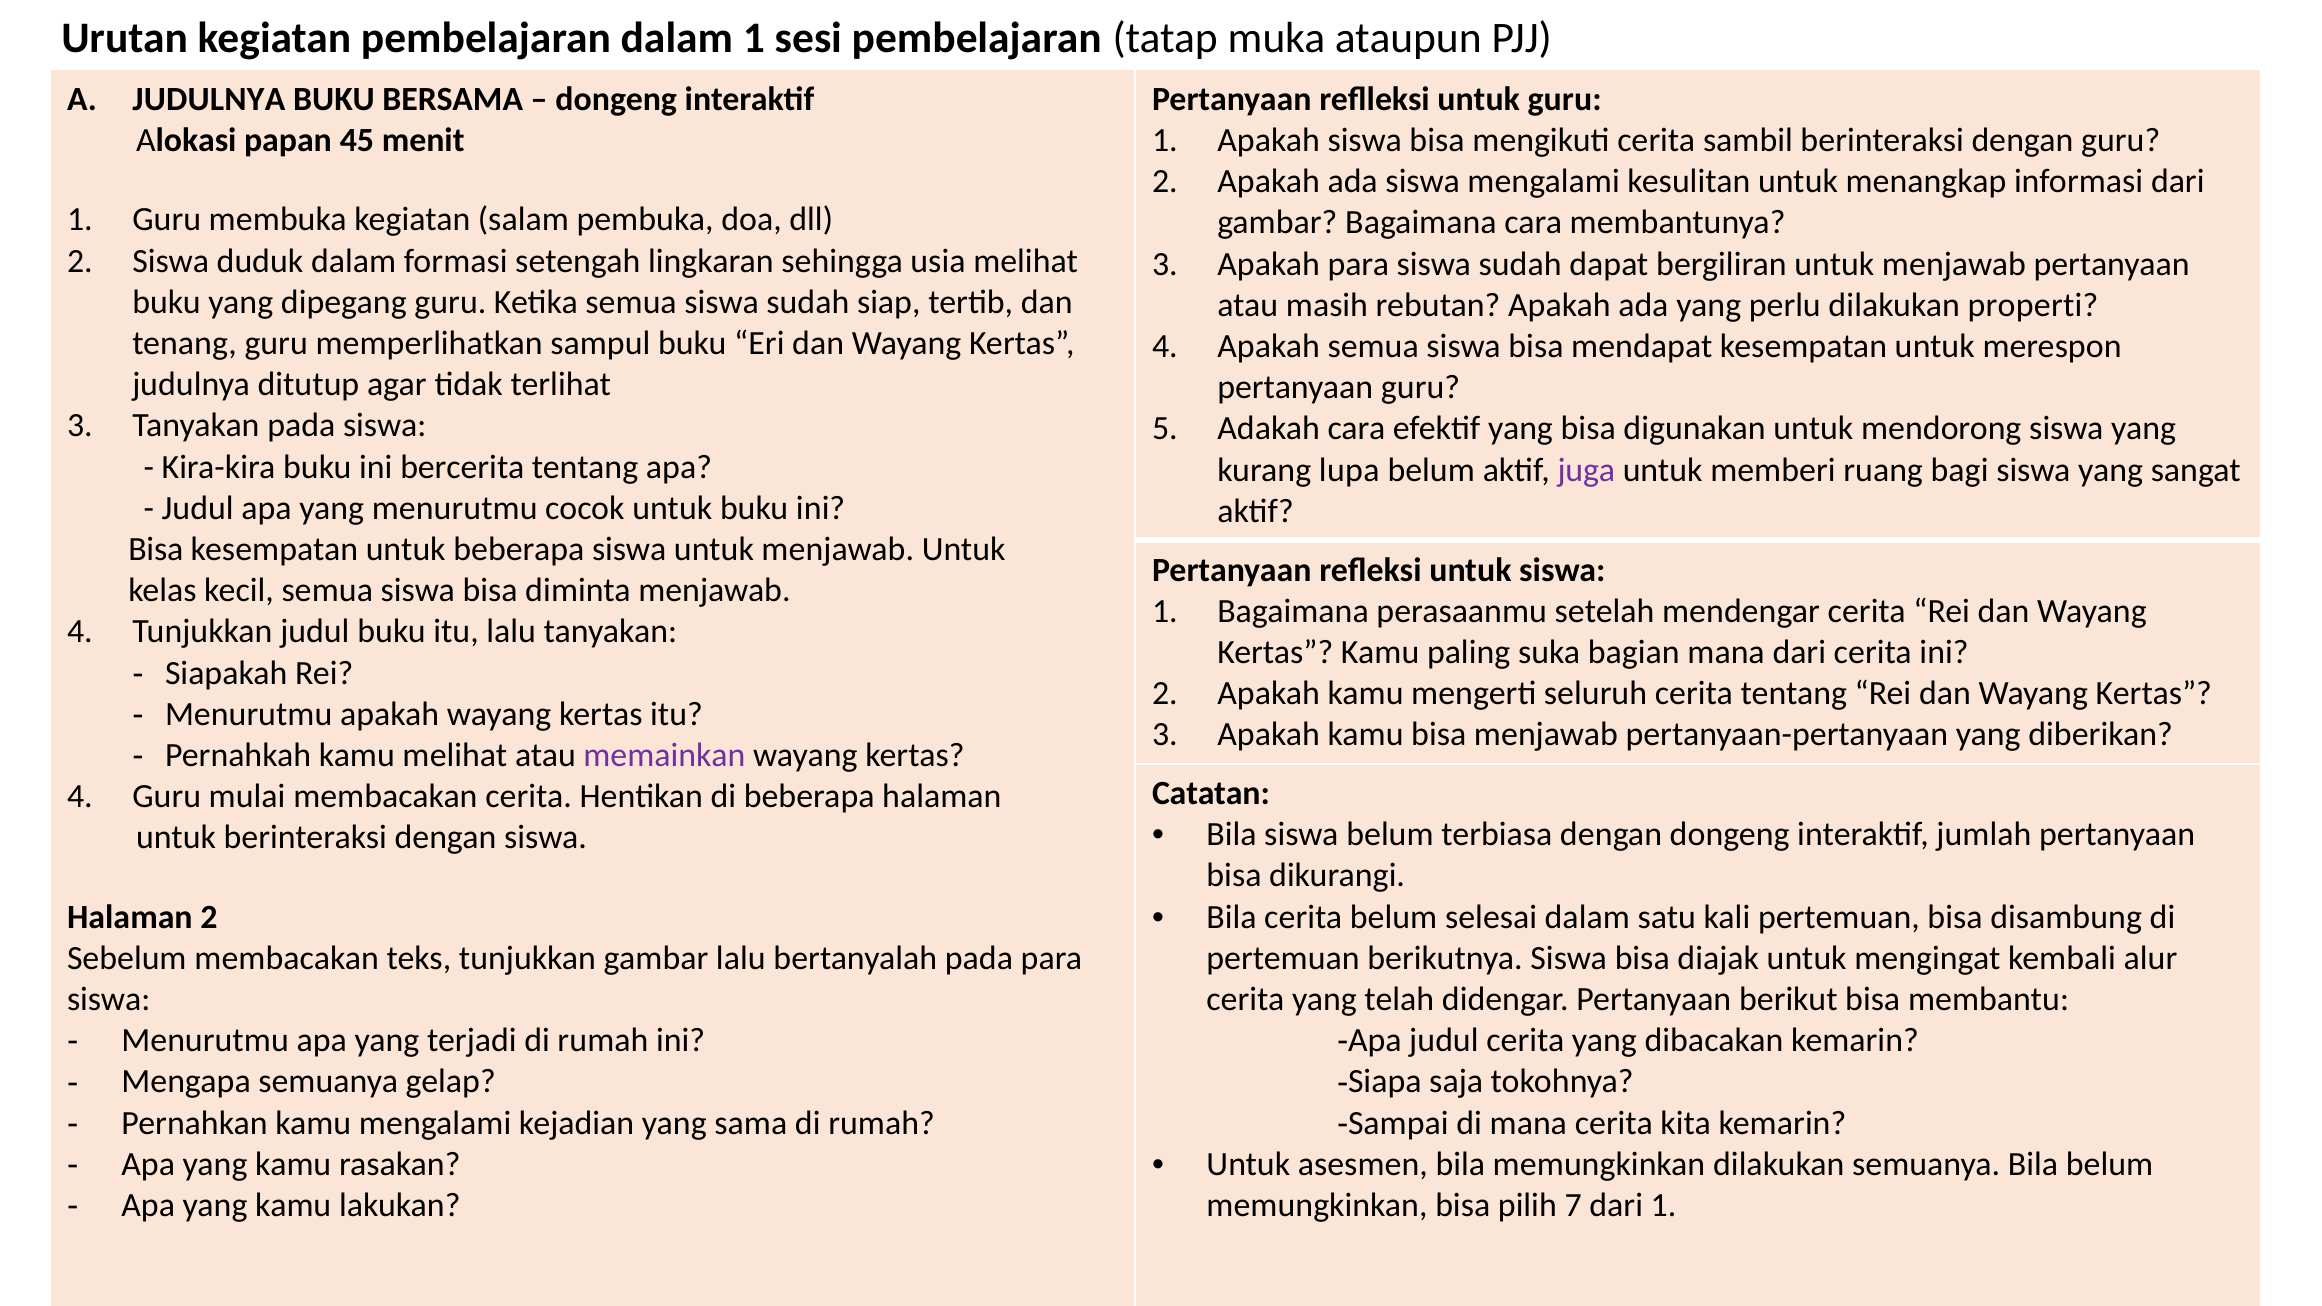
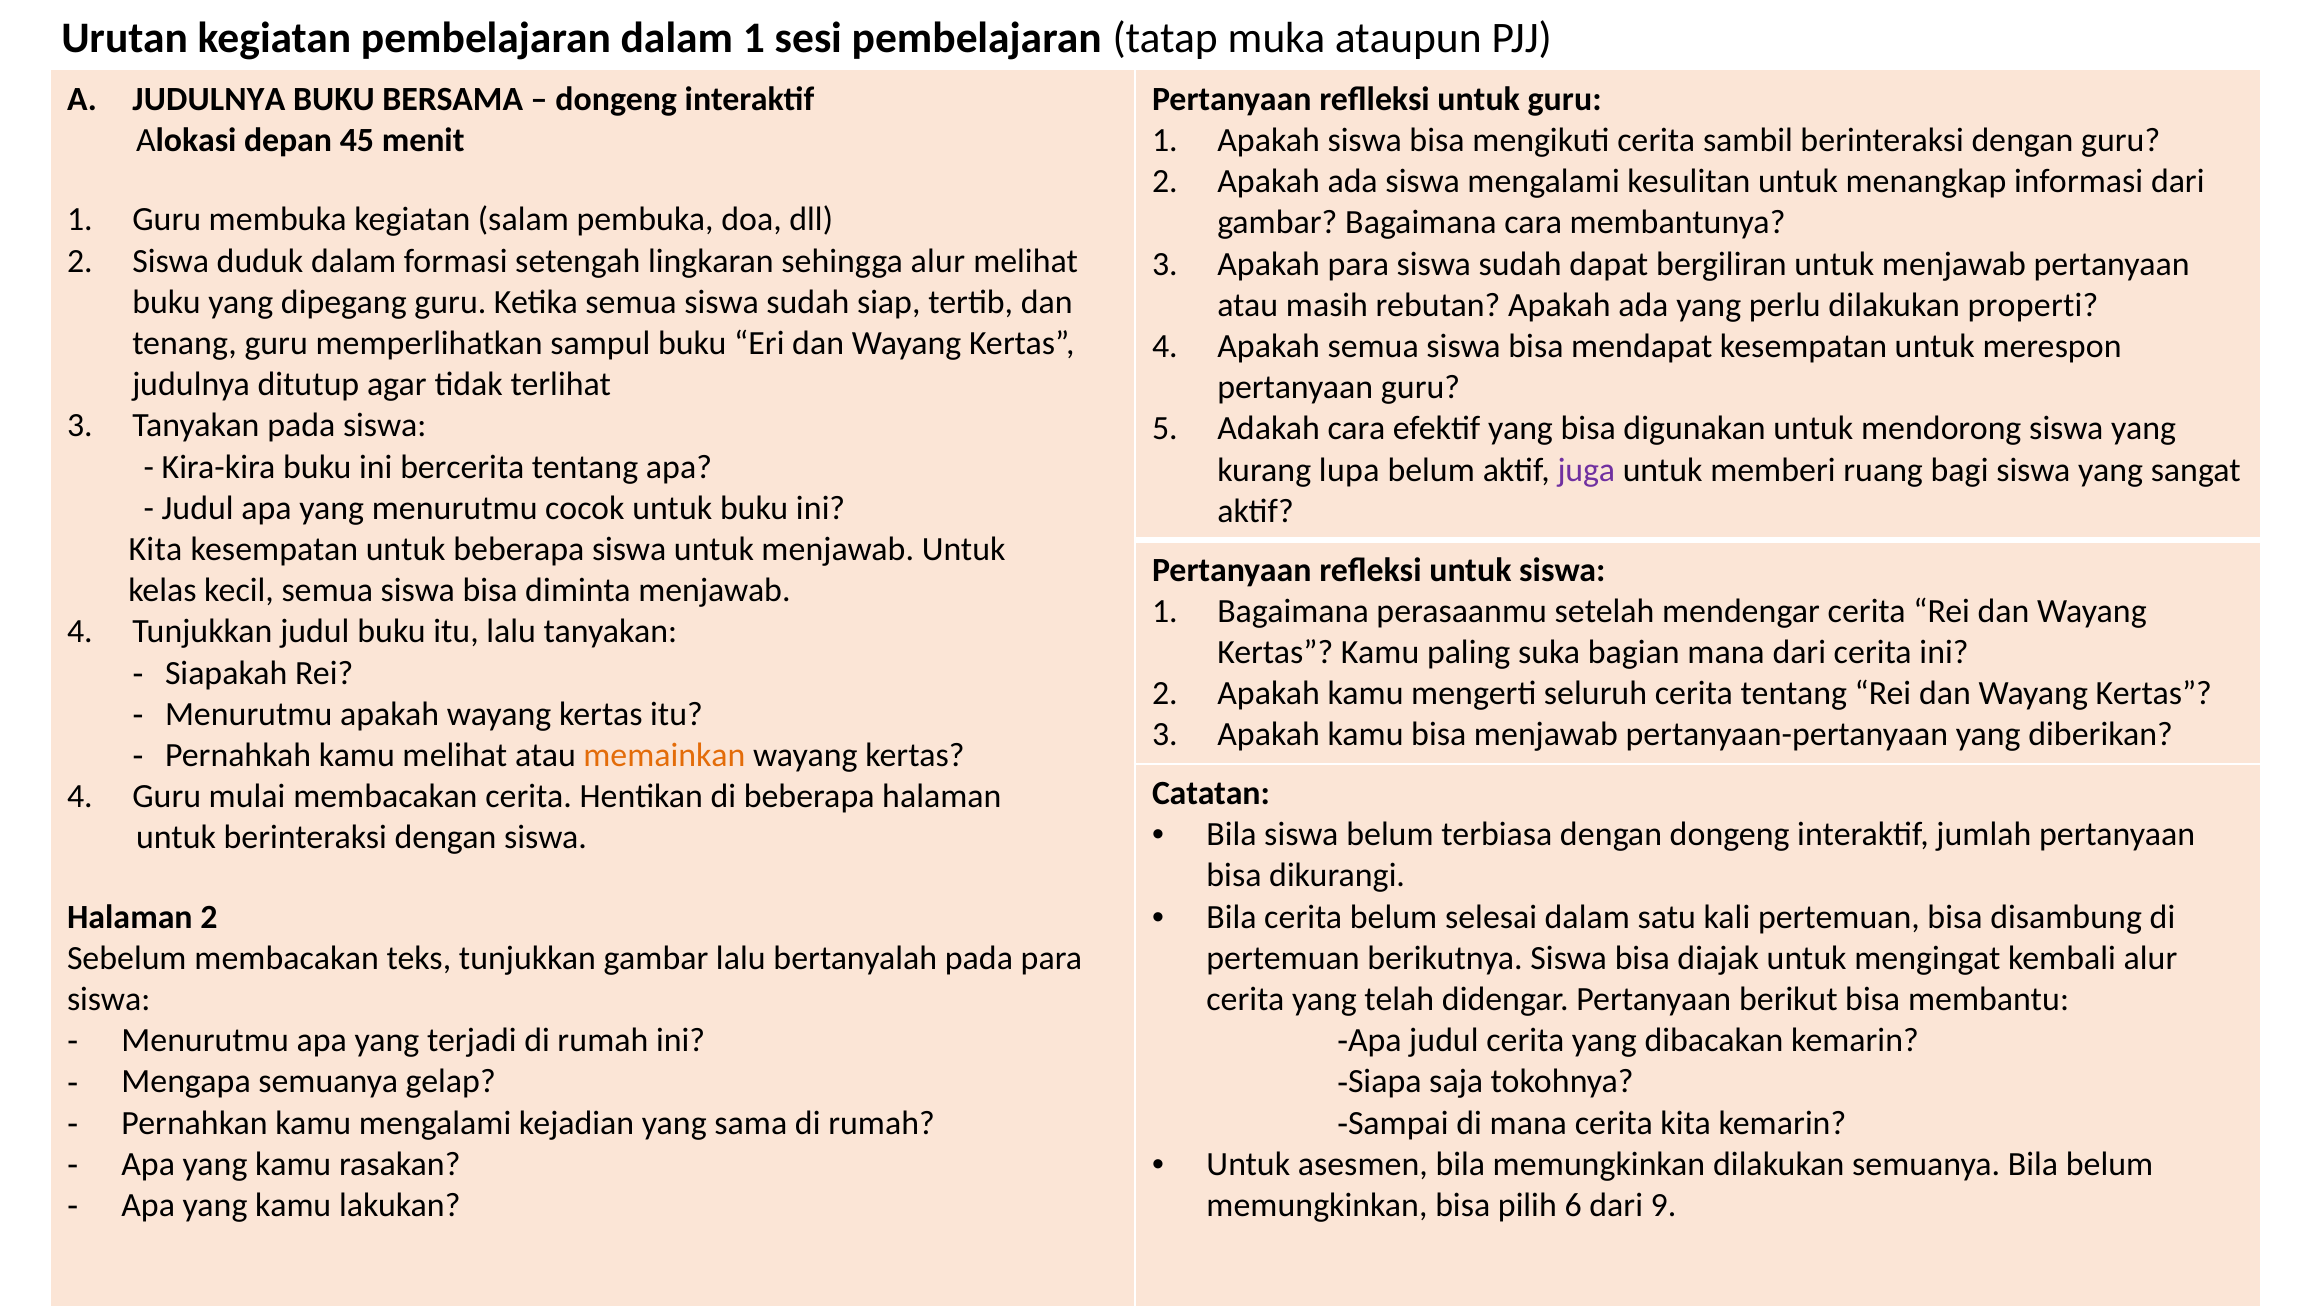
papan: papan -> depan
sehingga usia: usia -> alur
Bisa at (156, 549): Bisa -> Kita
memainkan colour: purple -> orange
7: 7 -> 6
dari 1: 1 -> 9
